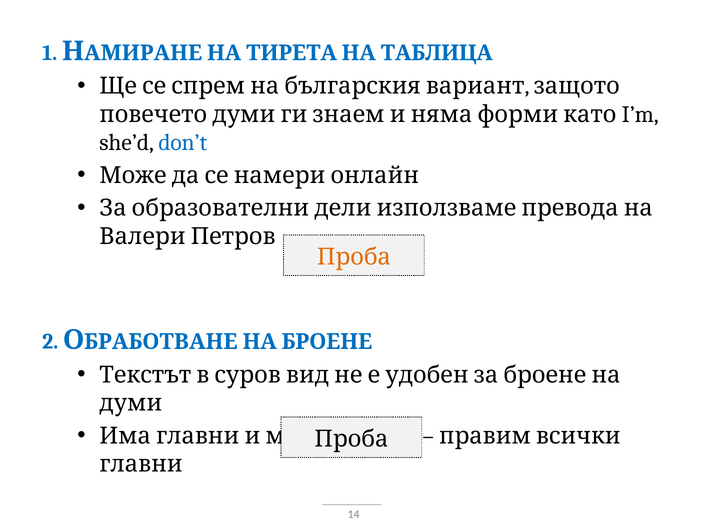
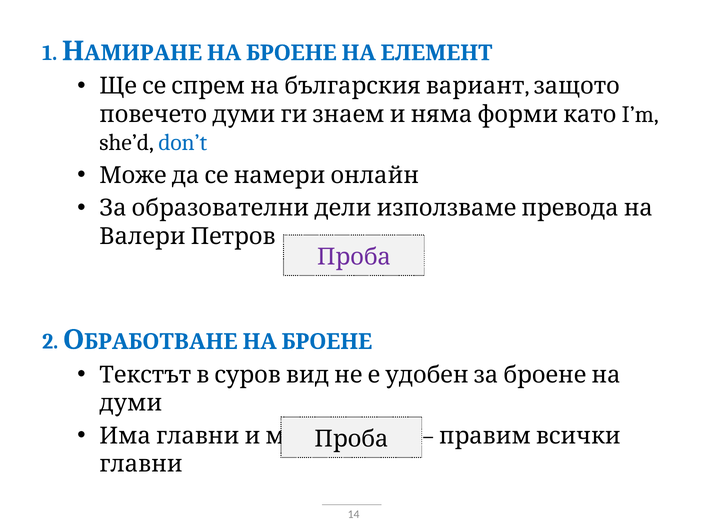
ТИРЕТА at (292, 53): ТИРЕТА -> БРОЕНЕ
ТАБЛИЦА: ТАБЛИЦА -> ЕЛЕМЕНТ
Проба at (354, 257) colour: orange -> purple
